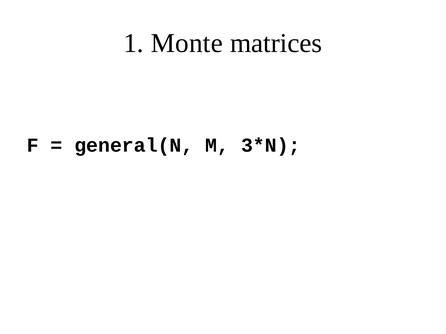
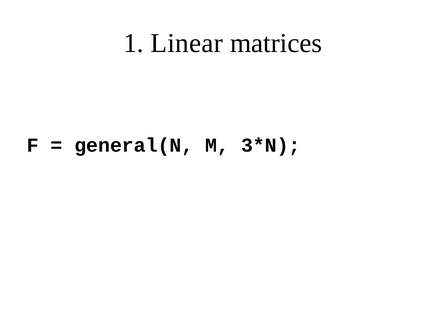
Monte: Monte -> Linear
